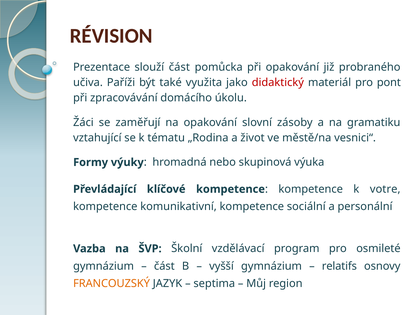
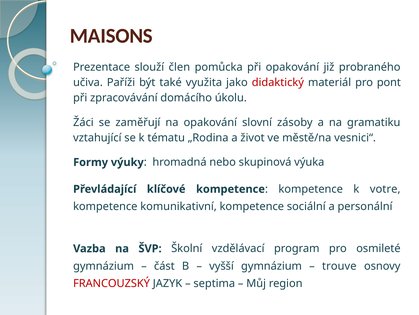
RÉVISION: RÉVISION -> MAISONS
slouží část: část -> člen
relatifs: relatifs -> trouve
FRANCOUZSKÝ colour: orange -> red
